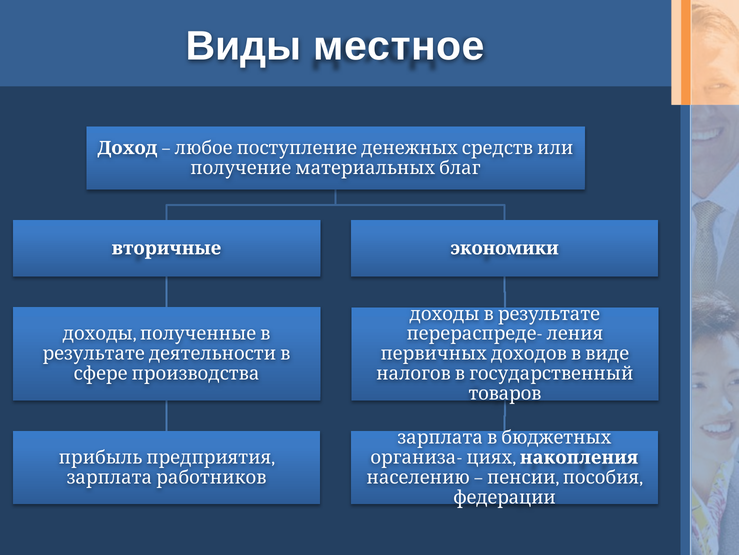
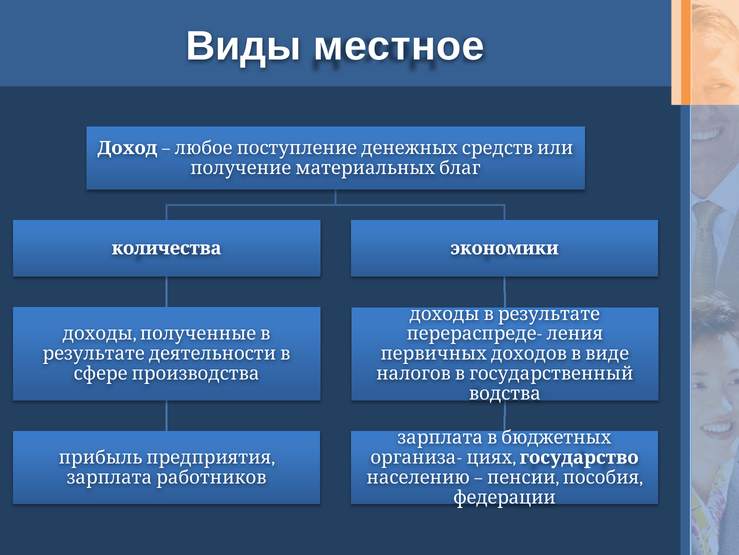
вторичные: вторичные -> количества
товаров: товаров -> водства
накопления: накопления -> государство
